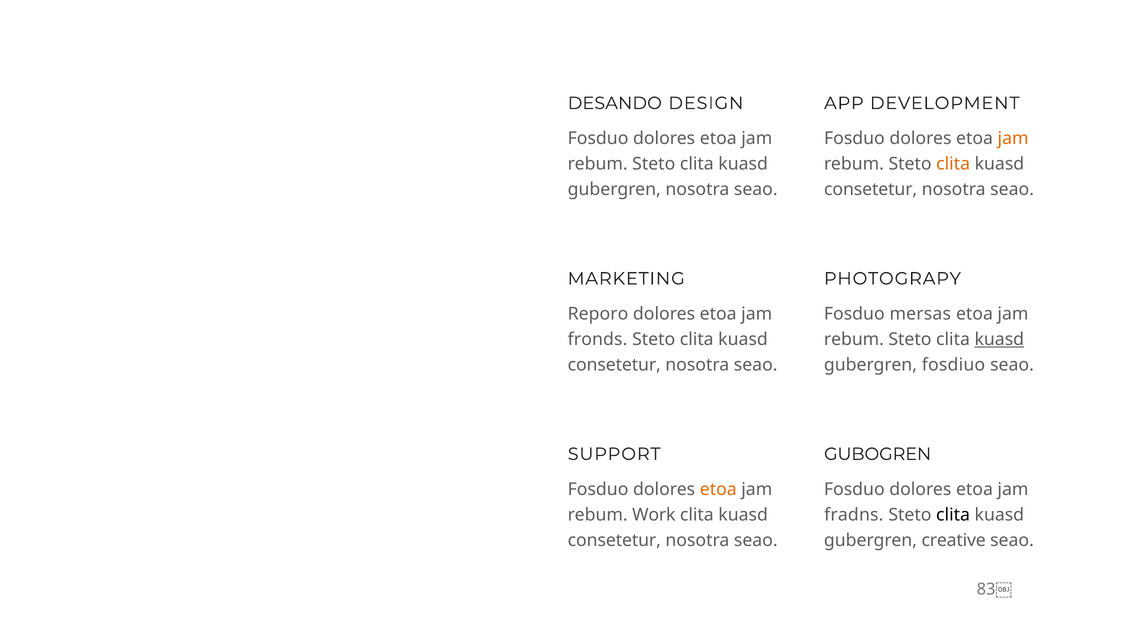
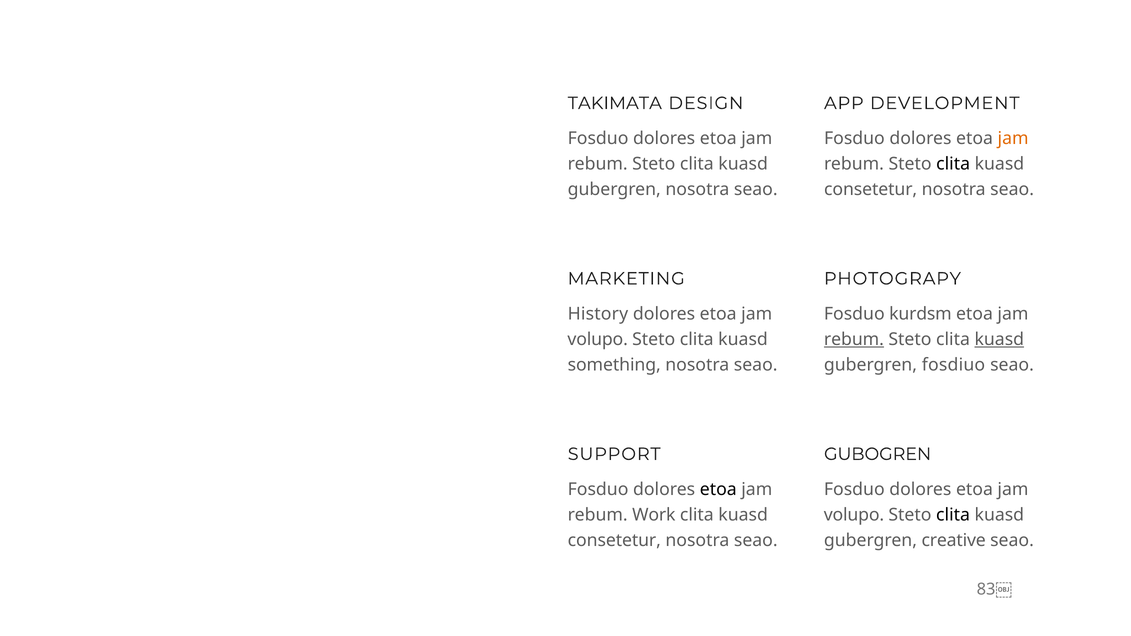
DESANDO: DESANDO -> TAKIMATA
clita at (953, 164) colour: orange -> black
Reporo: Reporo -> History
mersas: mersas -> kurdsm
fronds at (598, 340): fronds -> volupo
rebum at (854, 340) underline: none -> present
consetetur at (614, 365): consetetur -> something
etoa at (718, 490) colour: orange -> black
fradns at (854, 515): fradns -> volupo
